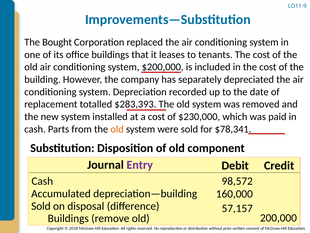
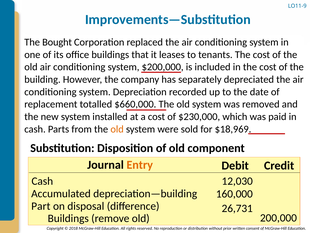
$283,393: $283,393 -> $660,000
$78,341: $78,341 -> $18,969
Entry colour: purple -> orange
98,572: 98,572 -> 12,030
Sold at (41, 206): Sold -> Part
57,157: 57,157 -> 26,731
